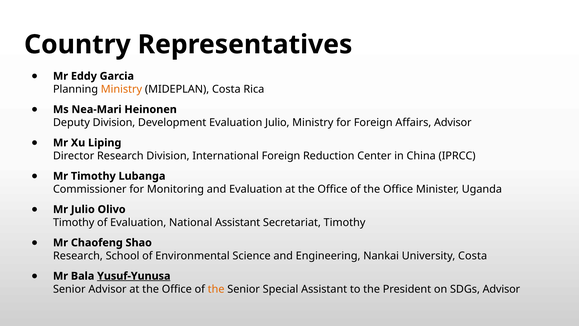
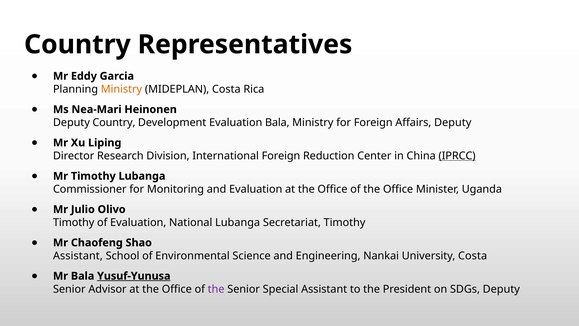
Deputy Division: Division -> Country
Evaluation Julio: Julio -> Bala
Affairs Advisor: Advisor -> Deputy
IPRCC underline: none -> present
National Assistant: Assistant -> Lubanga
Research at (78, 256): Research -> Assistant
the at (216, 289) colour: orange -> purple
SDGs Advisor: Advisor -> Deputy
